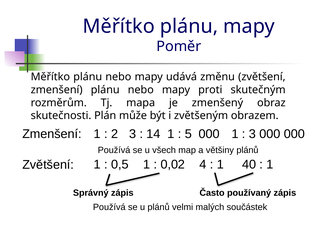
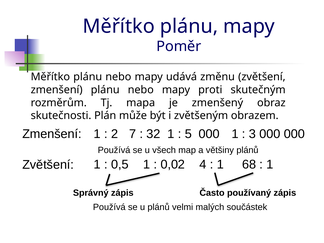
2 3: 3 -> 7
14: 14 -> 32
40: 40 -> 68
